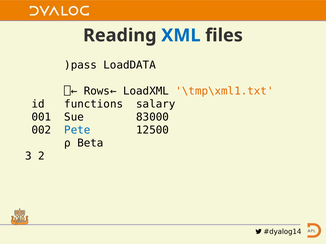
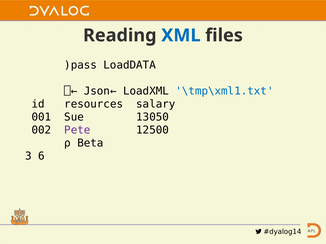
Rows←: Rows← -> Json←
\tmp\xml1.txt colour: orange -> blue
functions: functions -> resources
83000: 83000 -> 13050
Pete colour: blue -> purple
2: 2 -> 6
